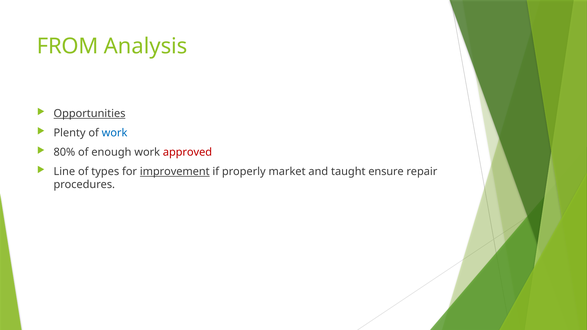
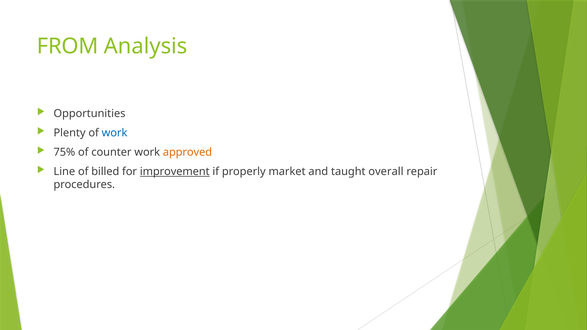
Opportunities underline: present -> none
80%: 80% -> 75%
enough: enough -> counter
approved colour: red -> orange
types: types -> billed
ensure: ensure -> overall
